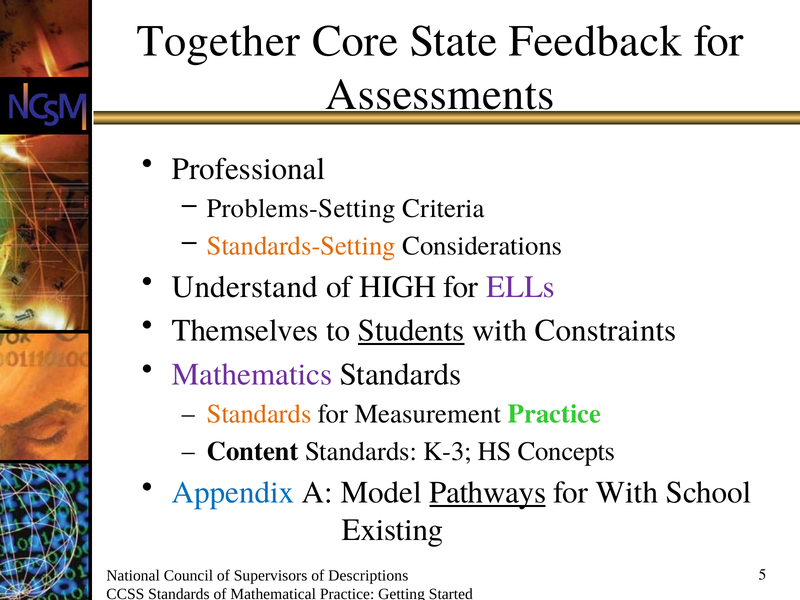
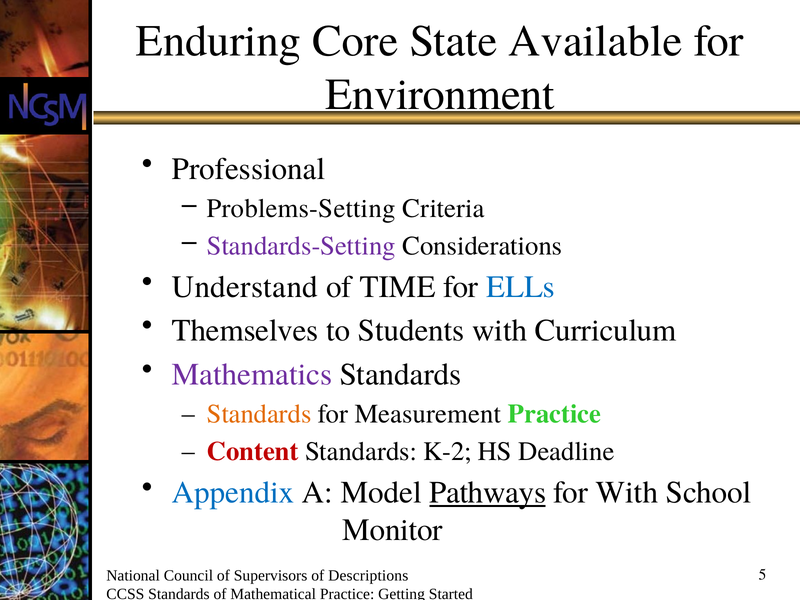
Together: Together -> Enduring
Feedback: Feedback -> Available
Assessments: Assessments -> Environment
Standards-Setting colour: orange -> purple
HIGH: HIGH -> TIME
ELLs colour: purple -> blue
Students underline: present -> none
Constraints: Constraints -> Curriculum
Content colour: black -> red
K-3: K-3 -> K-2
Concepts: Concepts -> Deadline
Existing: Existing -> Monitor
